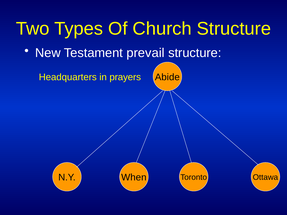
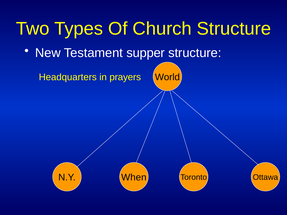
prevail: prevail -> supper
Abide: Abide -> World
